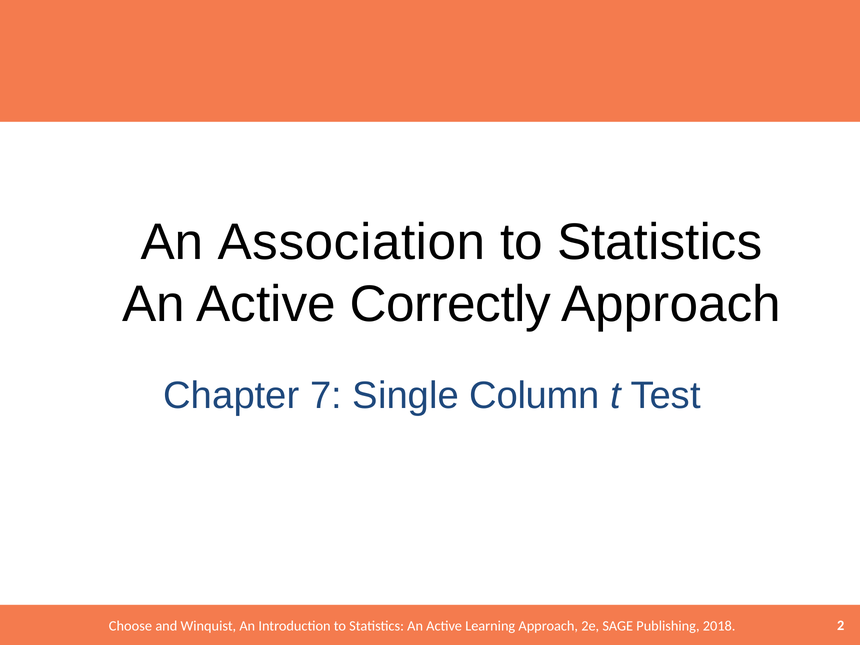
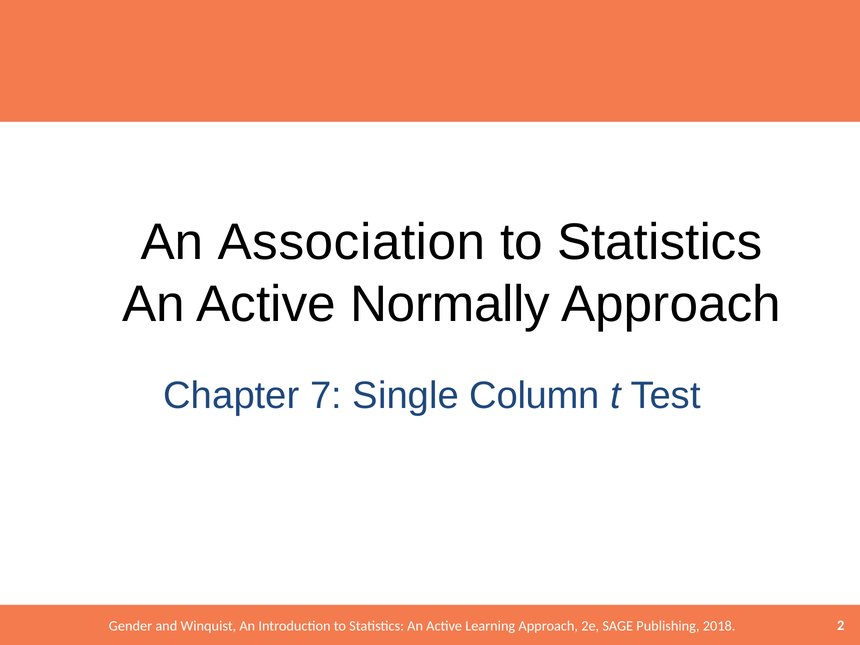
Correctly: Correctly -> Normally
Choose: Choose -> Gender
